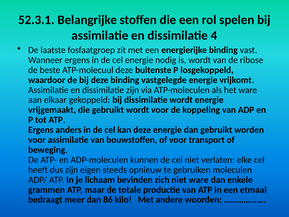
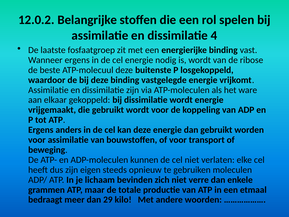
52.3.1: 52.3.1 -> 12.0.2
niet ware: ware -> verre
86: 86 -> 29
